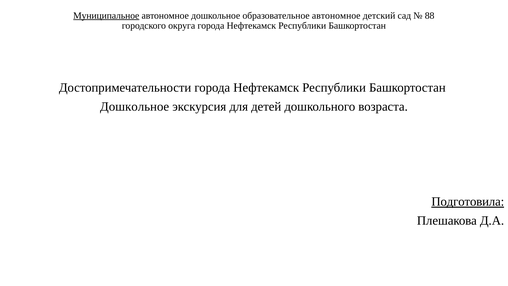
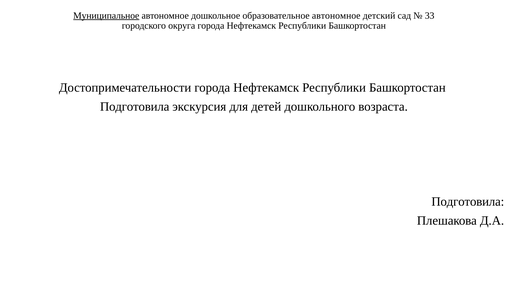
88: 88 -> 33
Дошкольное at (135, 106): Дошкольное -> Подготовила
Подготовила at (468, 202) underline: present -> none
